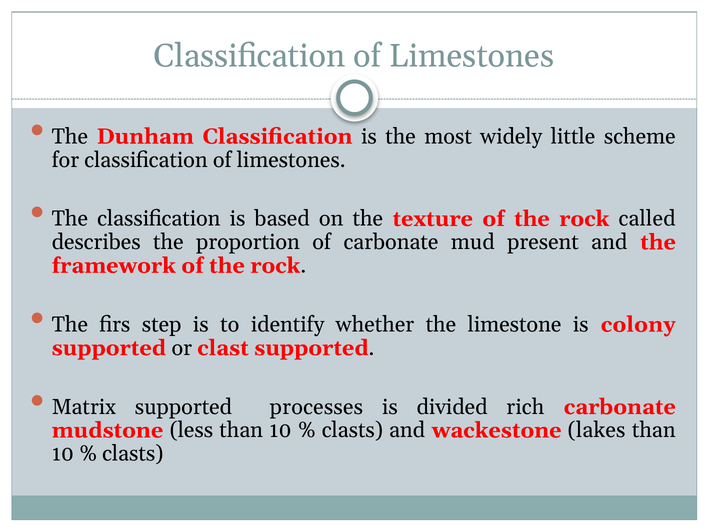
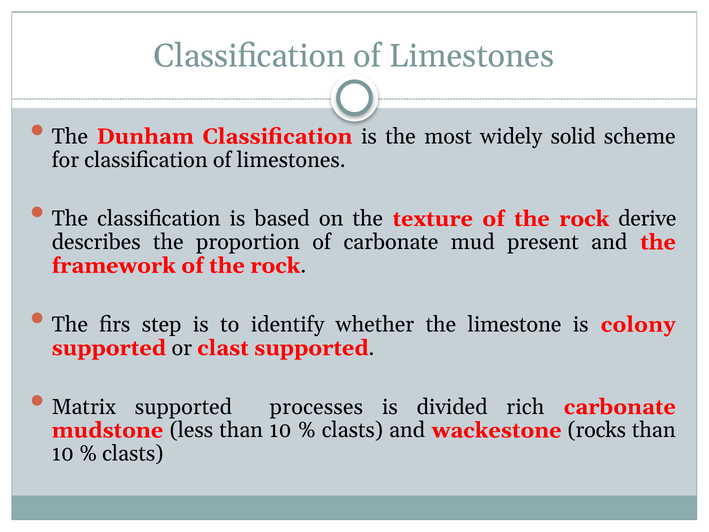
little: little -> solid
called: called -> derive
lakes: lakes -> rocks
